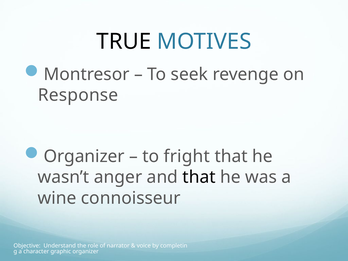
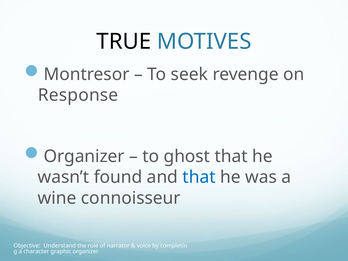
fright: fright -> ghost
anger: anger -> found
that at (199, 177) colour: black -> blue
